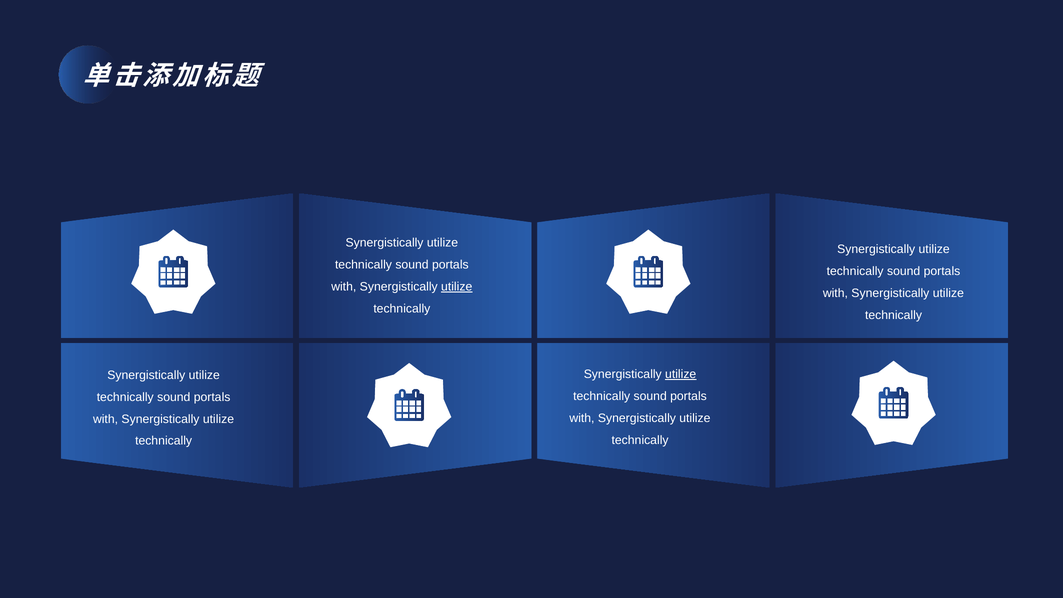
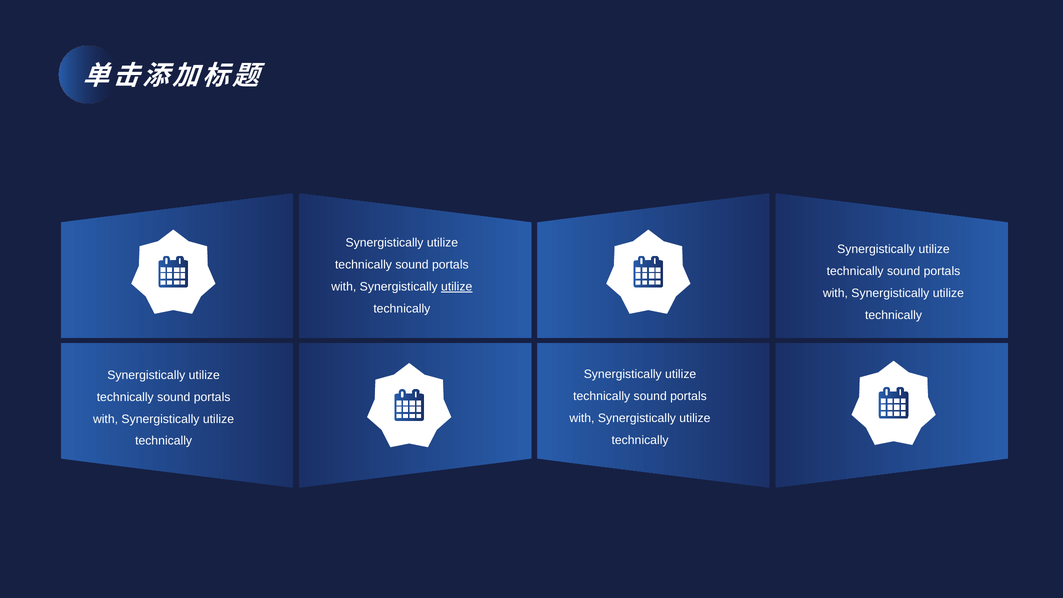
utilize at (681, 374) underline: present -> none
